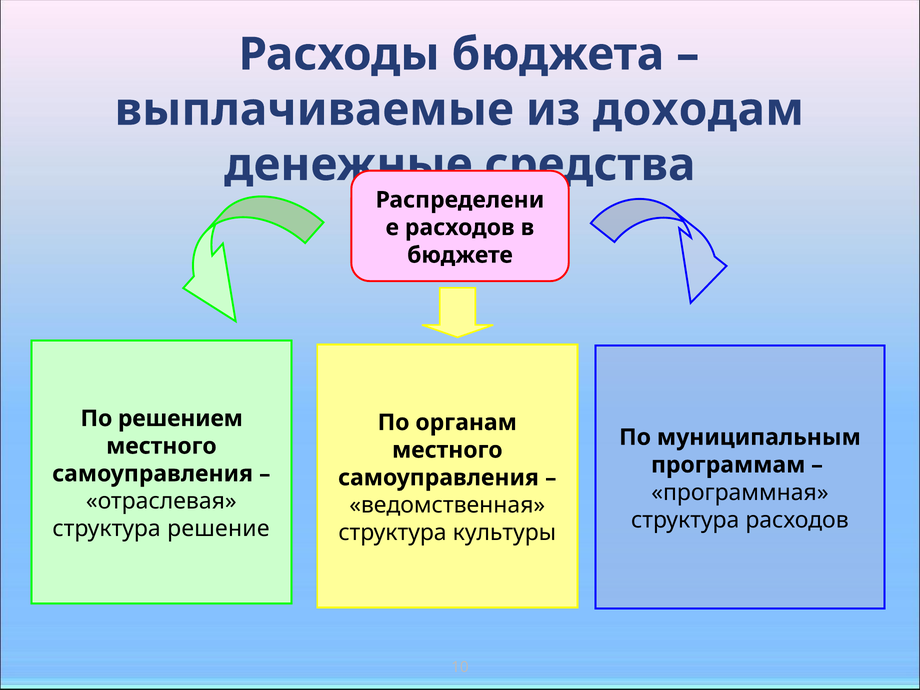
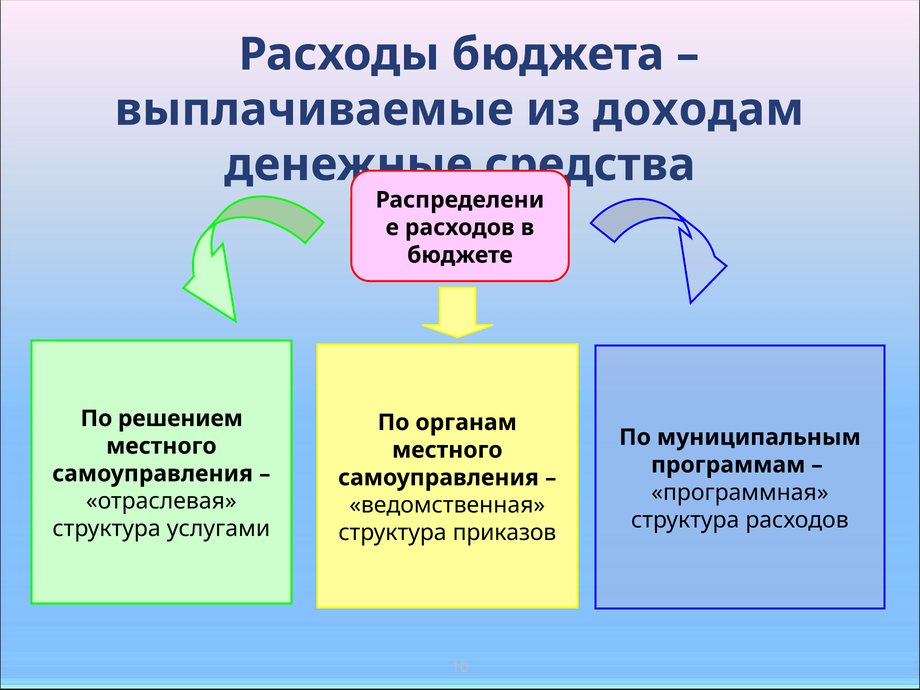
решение: решение -> услугами
культуры: культуры -> приказов
